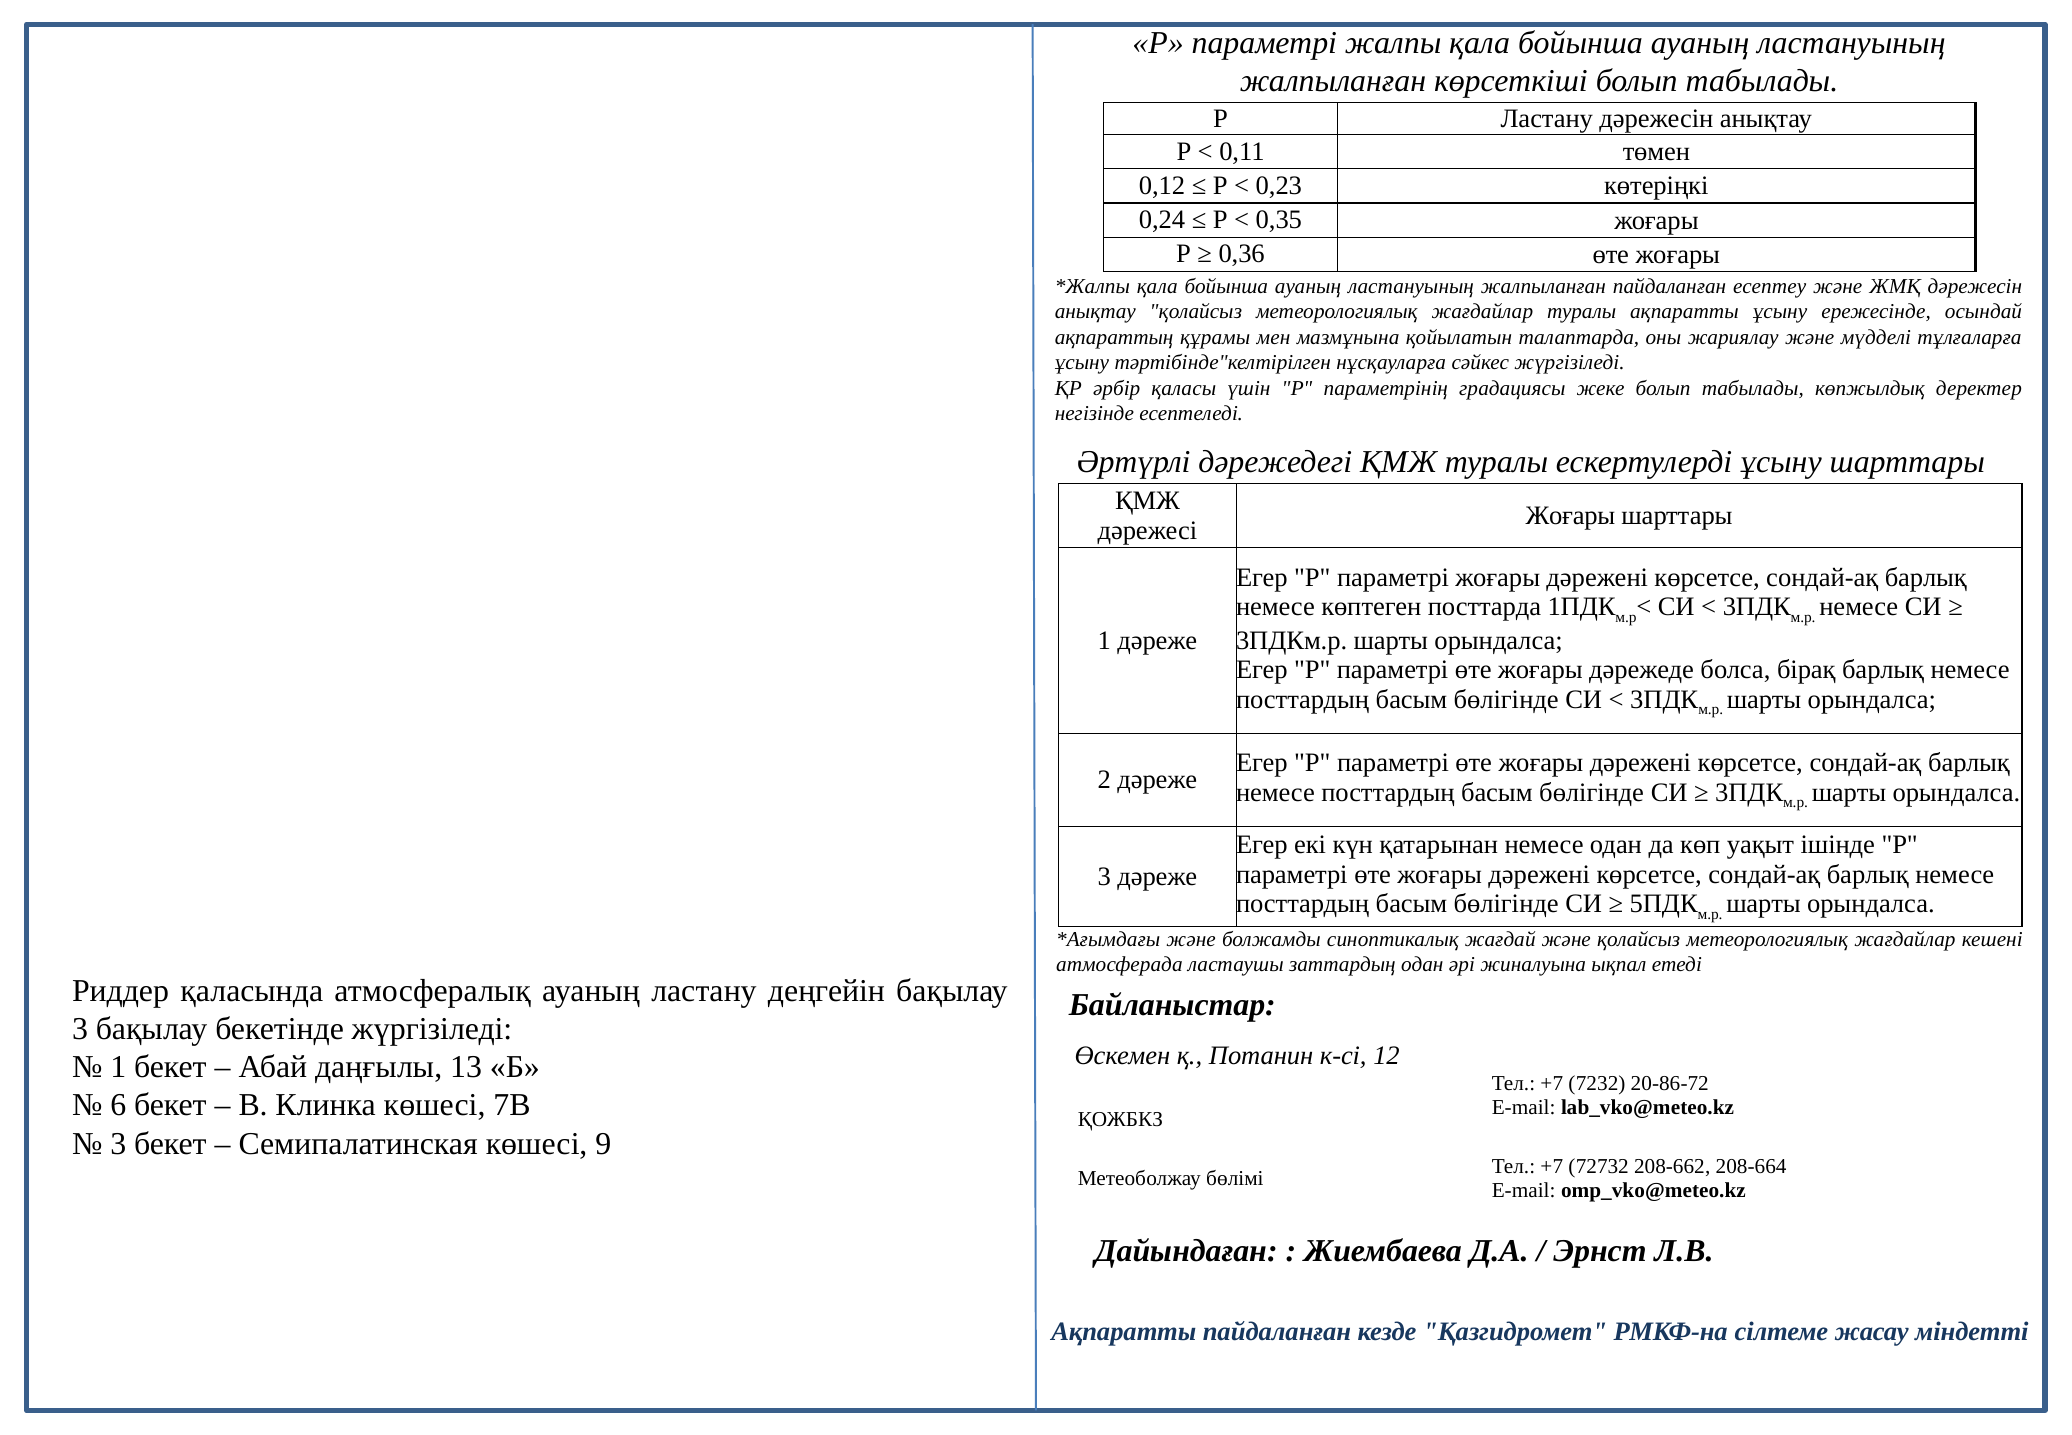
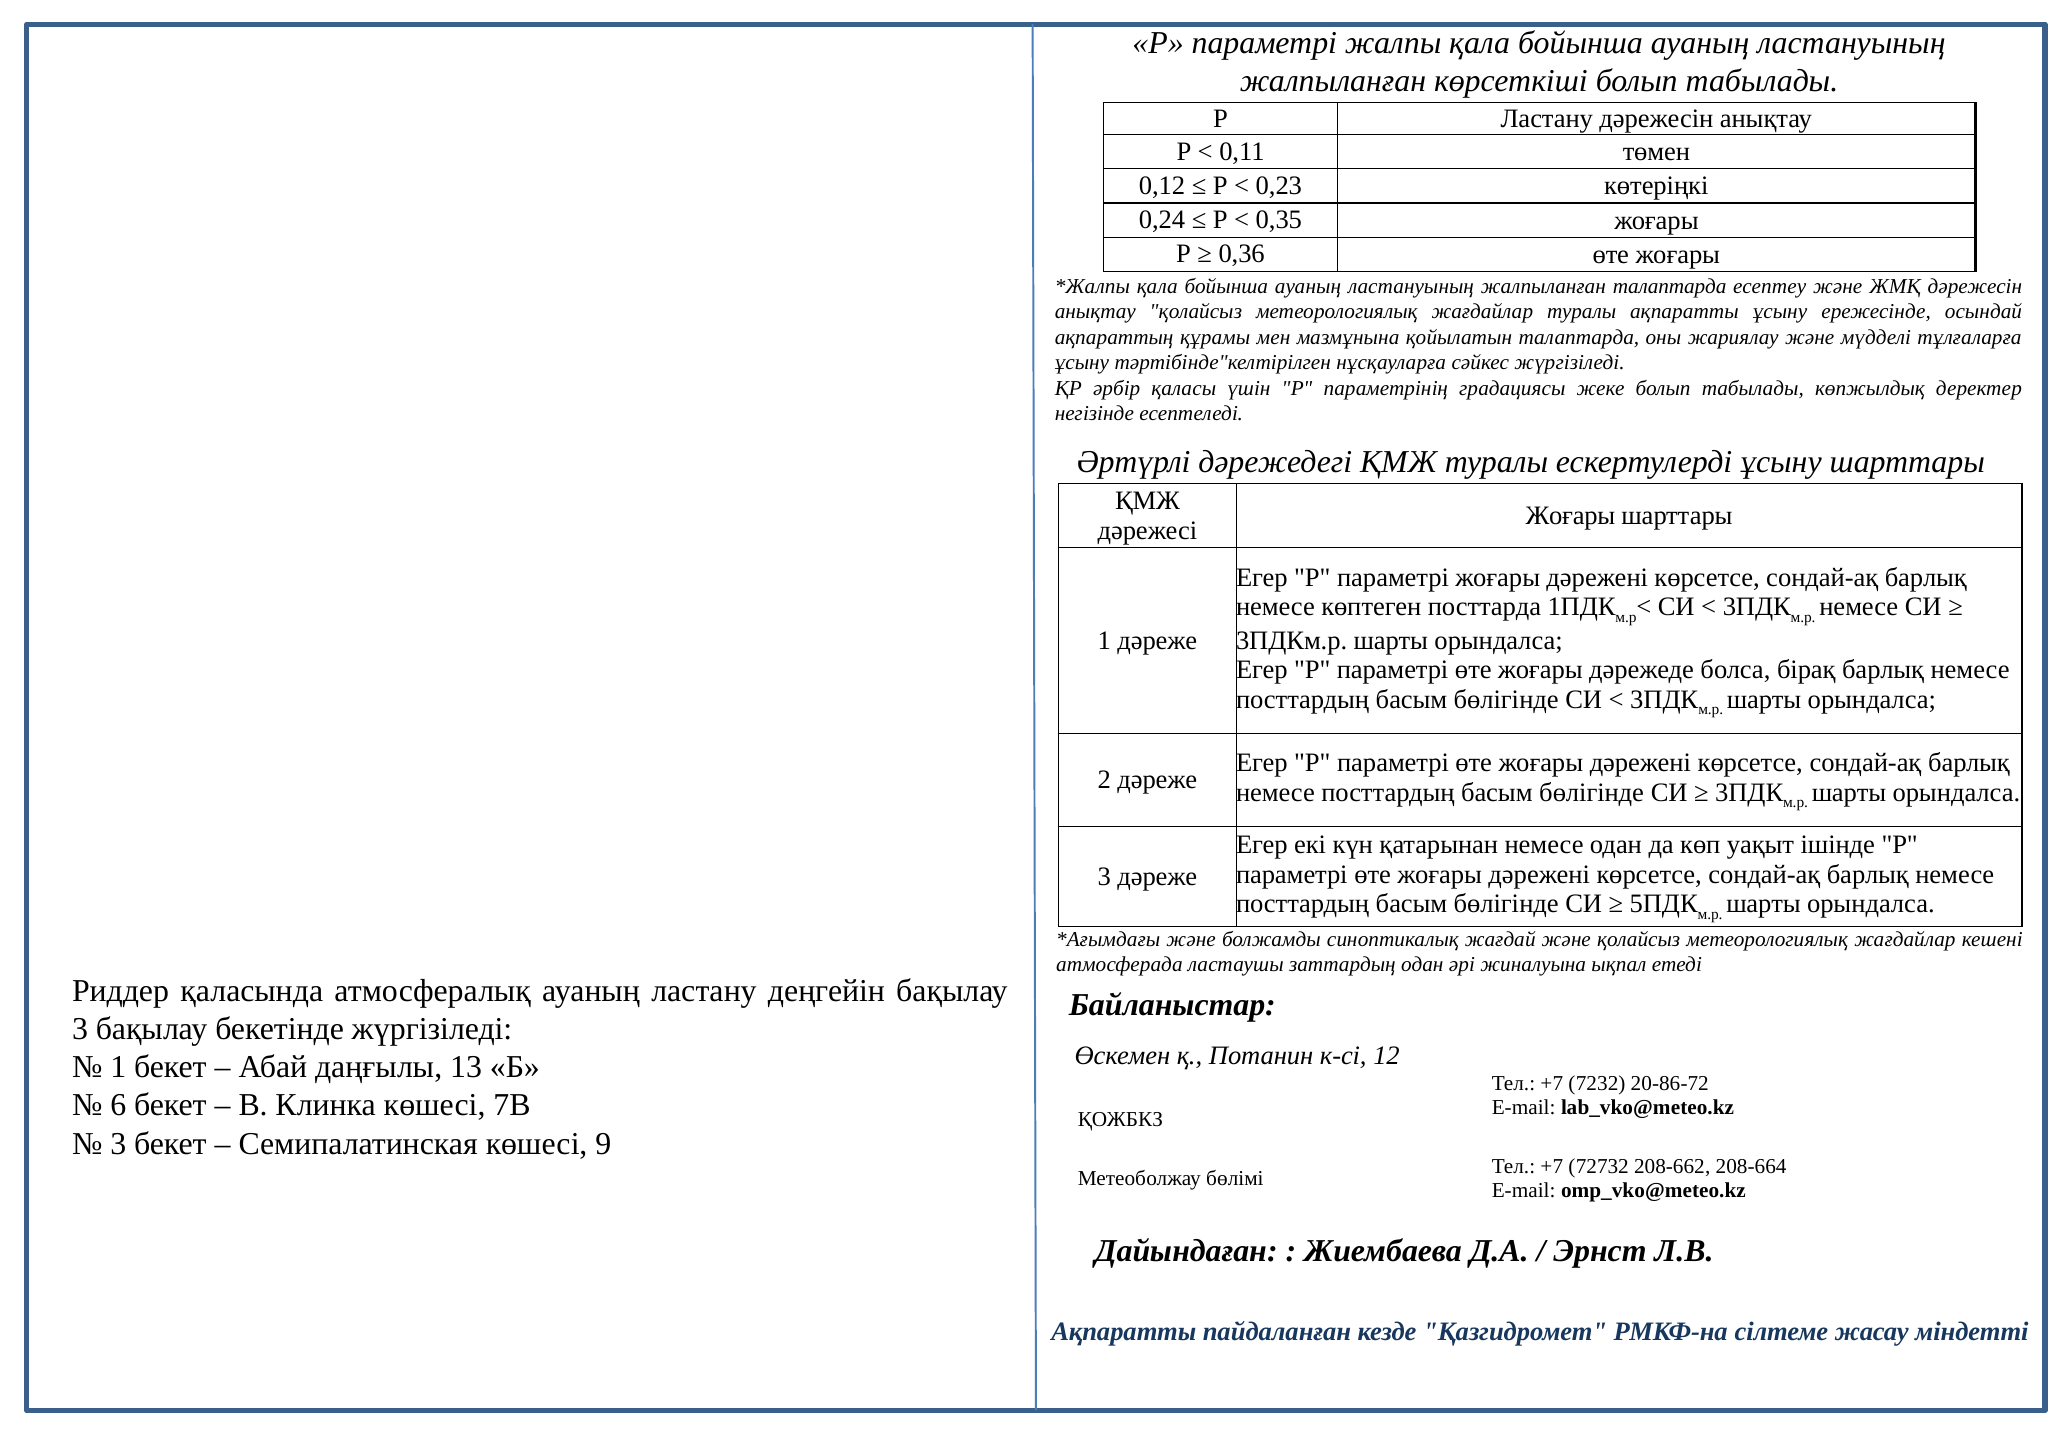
жалпыланған пайдаланған: пайдаланған -> талаптарда
